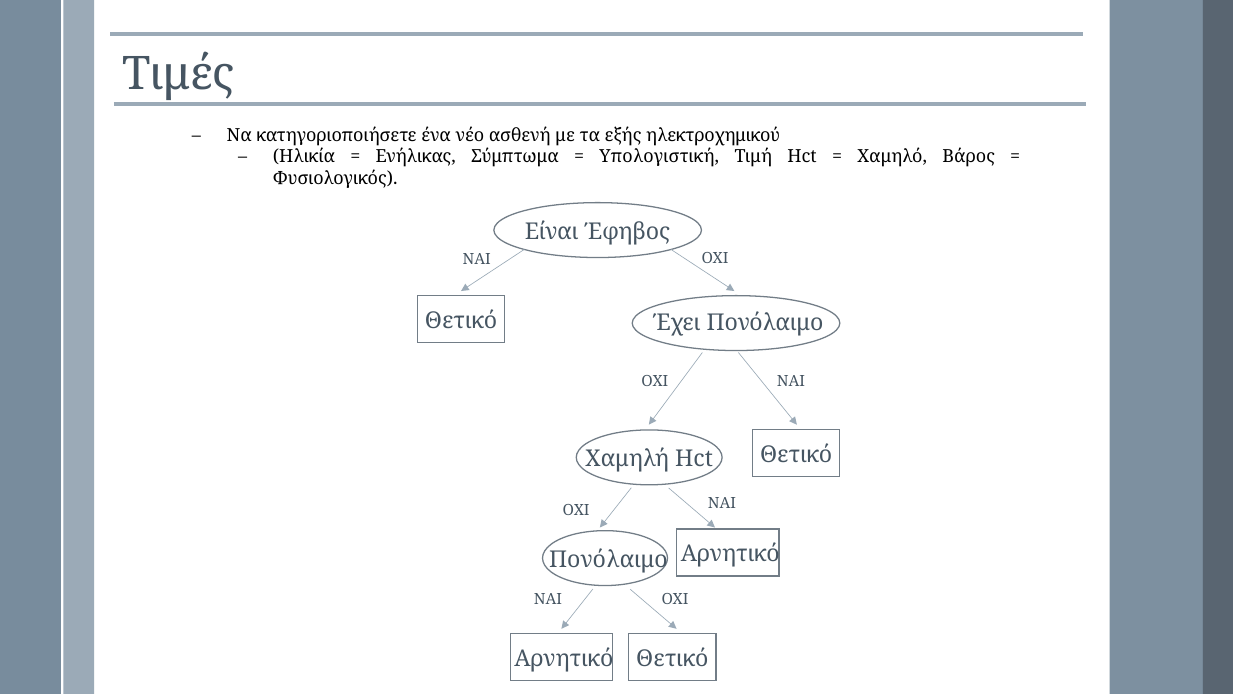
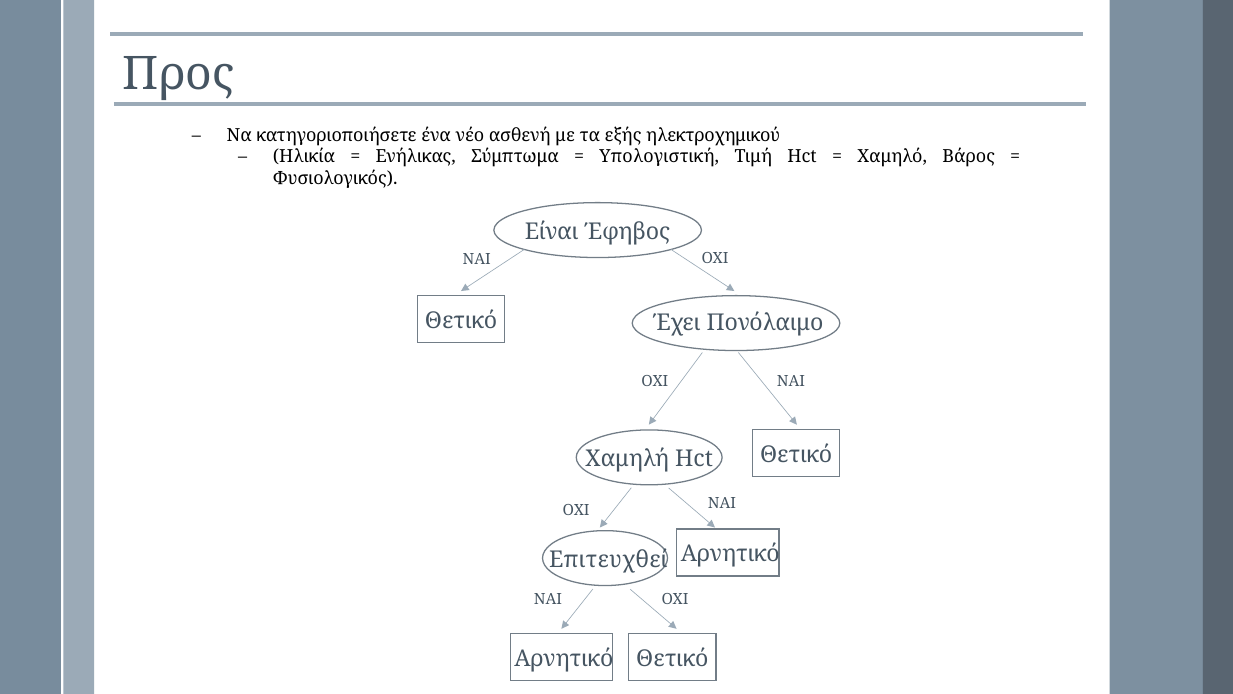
Τιμές: Τιμές -> Προς
Πονόλαιμο at (608, 559): Πονόλαιμο -> Επιτευχθεί
